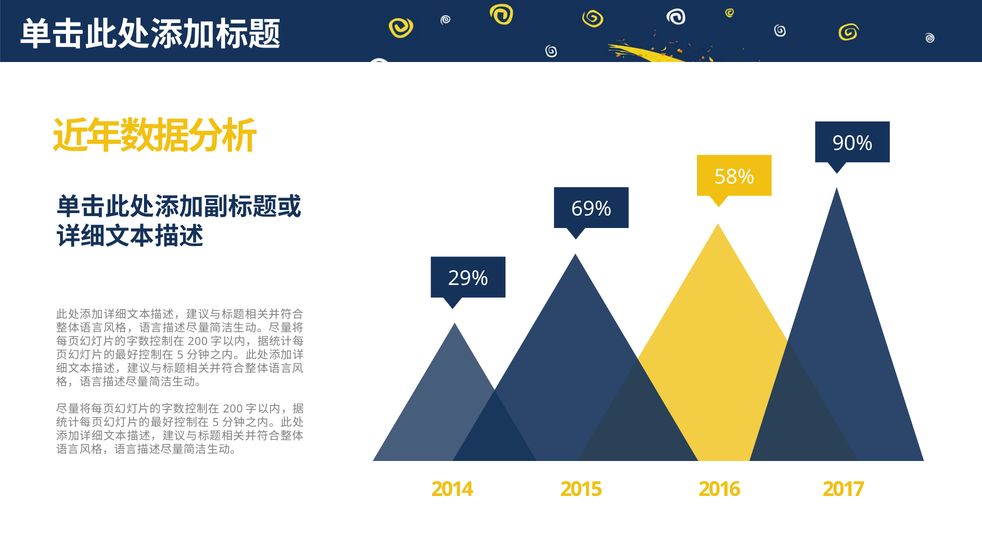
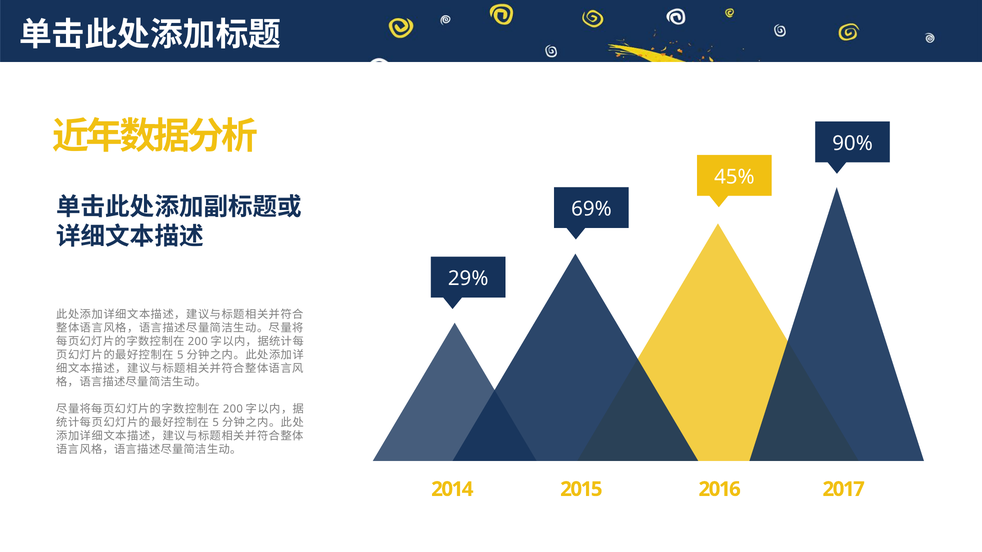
58%: 58% -> 45%
